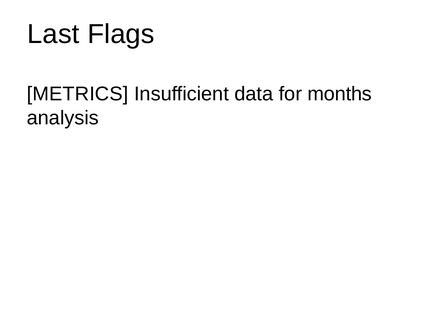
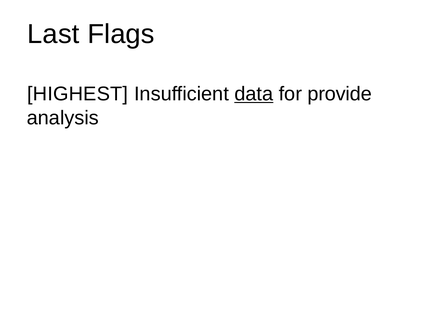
METRICS: METRICS -> HIGHEST
data underline: none -> present
months: months -> provide
